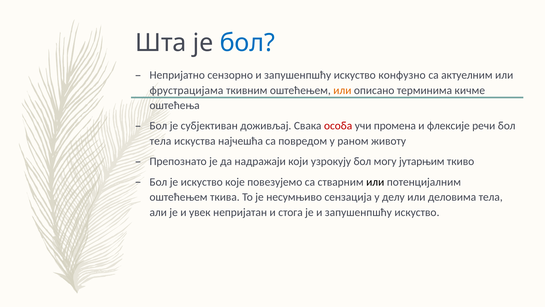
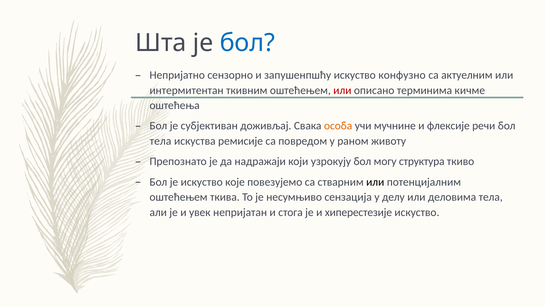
фрустрацијама: фрустрацијама -> интермитентан
или at (342, 90) colour: orange -> red
особа colour: red -> orange
промена: промена -> мучнине
најчешћа: најчешћа -> ремисије
јутарњим: јутарњим -> структура
је и запушенпшћу: запушенпшћу -> хиперестезије
